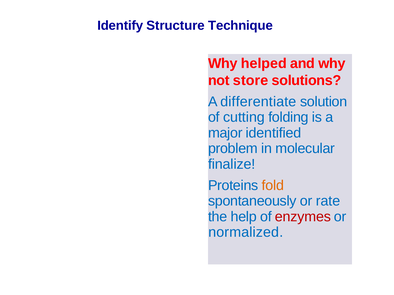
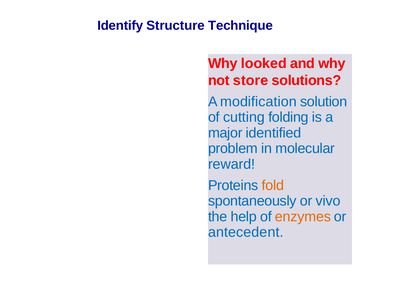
helped: helped -> looked
differentiate: differentiate -> modification
finalize: finalize -> reward
rate: rate -> vivo
enzymes colour: red -> orange
normalized: normalized -> antecedent
